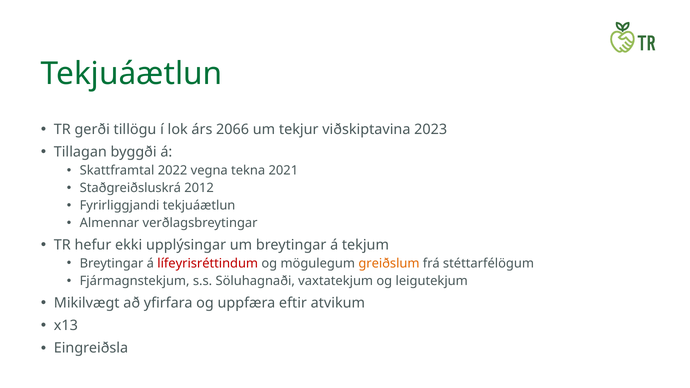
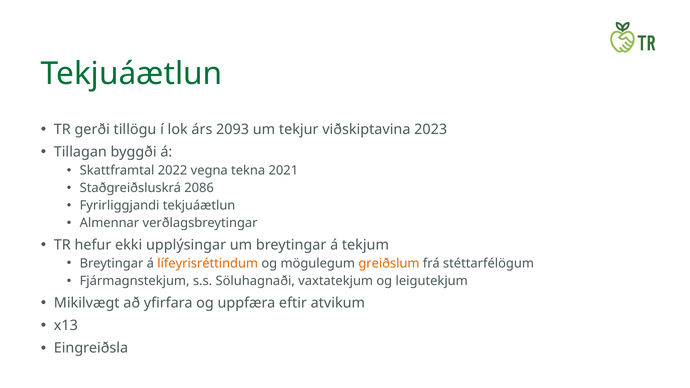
2066: 2066 -> 2093
2012: 2012 -> 2086
lífeyrisréttindum colour: red -> orange
